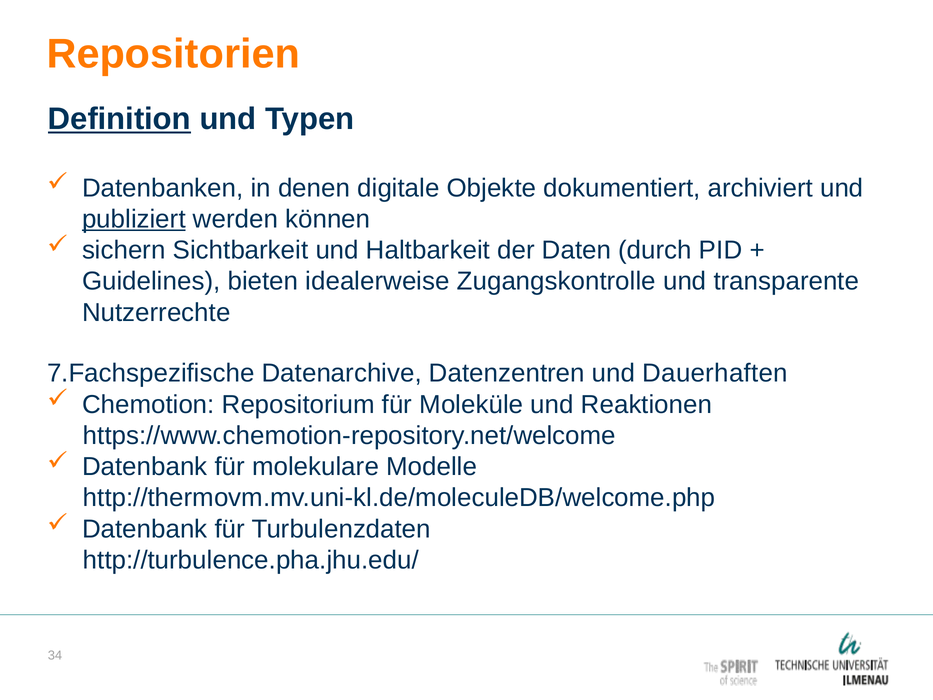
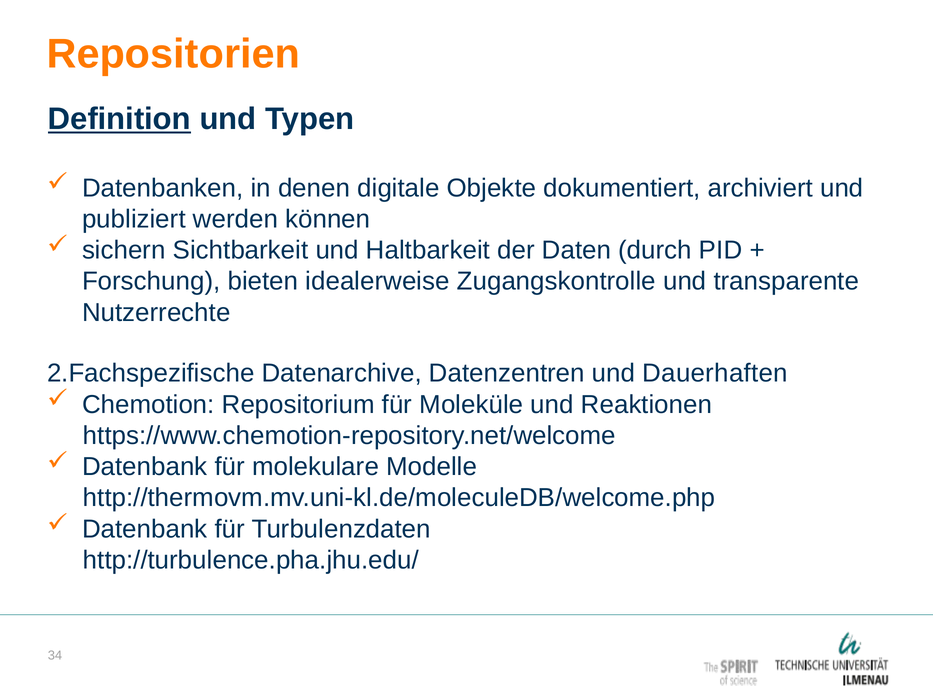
publiziert underline: present -> none
Guidelines: Guidelines -> Forschung
7.Fachspezifische: 7.Fachspezifische -> 2.Fachspezifische
